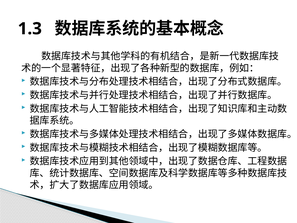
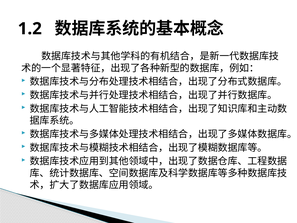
1.3: 1.3 -> 1.2
